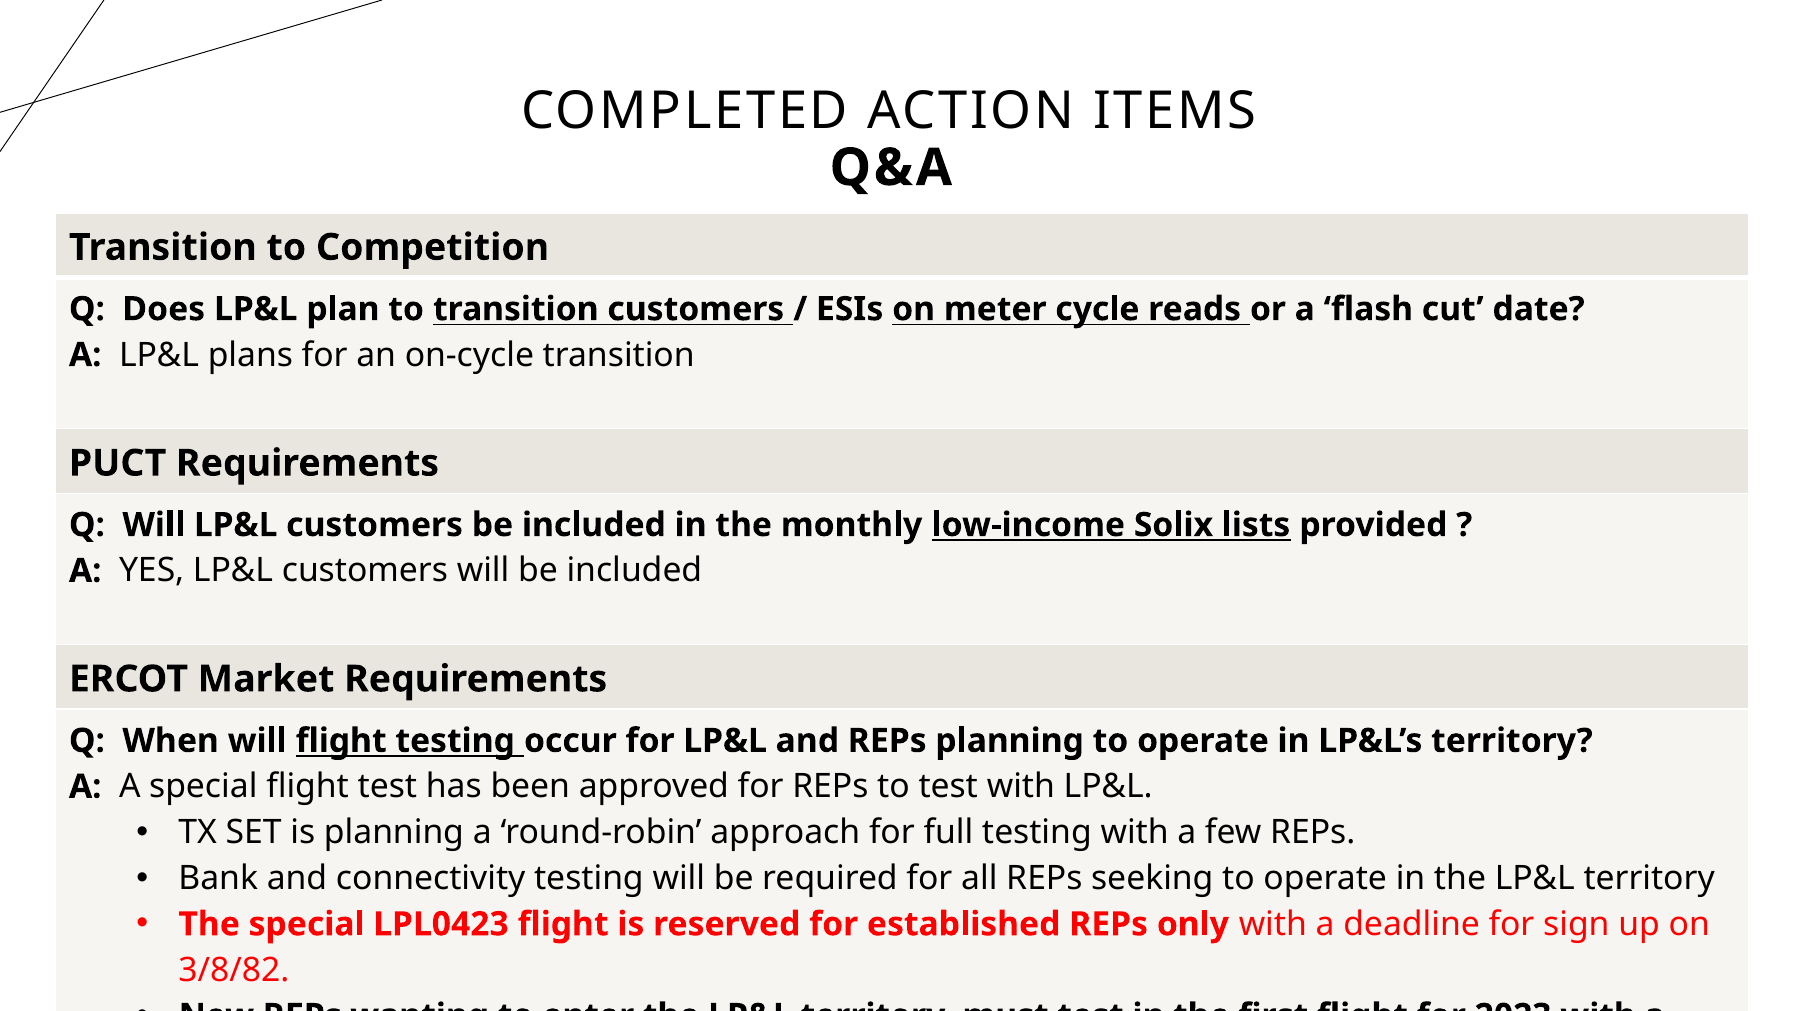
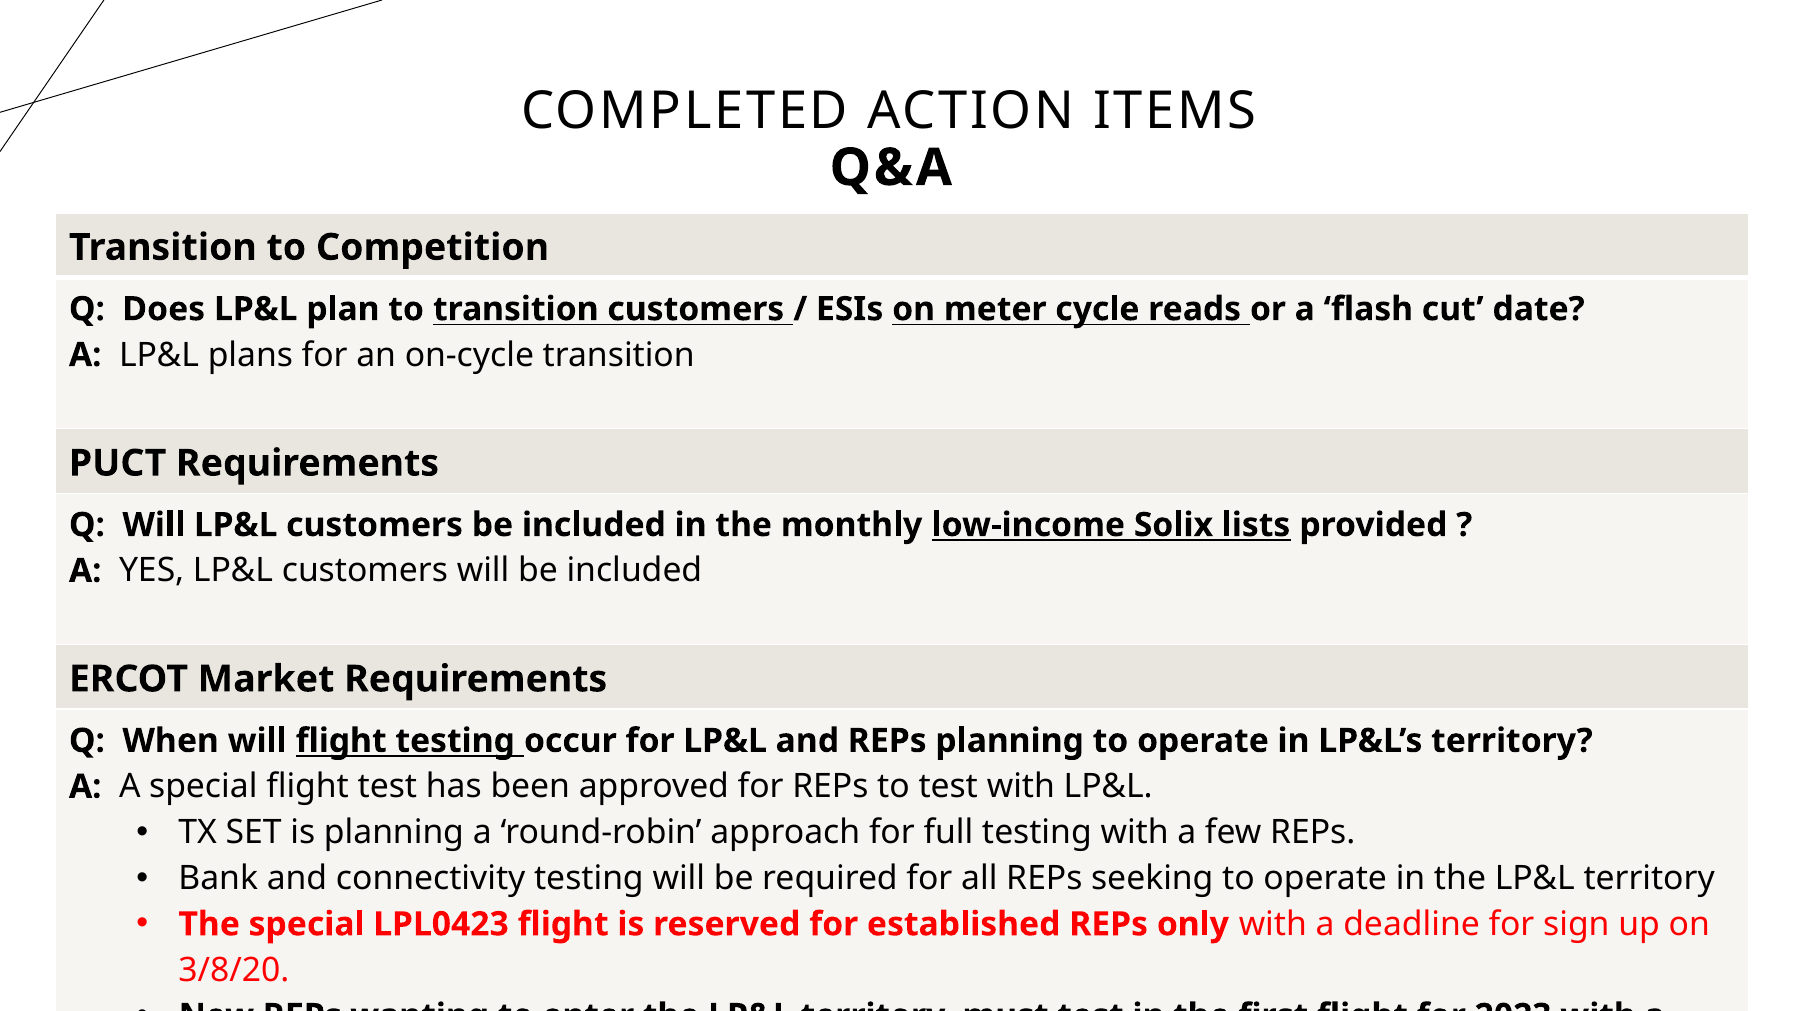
3/8/82: 3/8/82 -> 3/8/20
